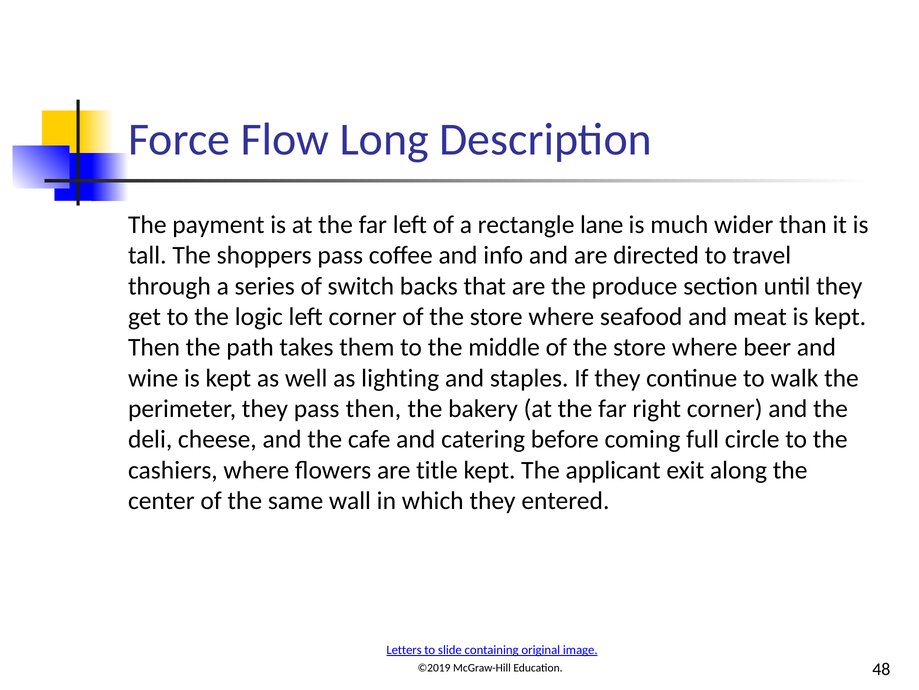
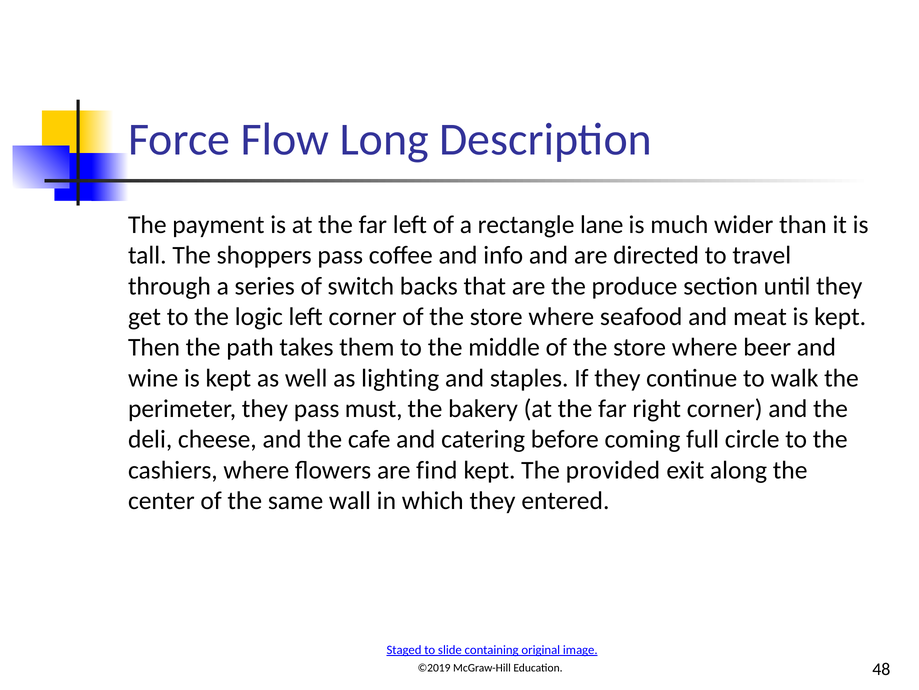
pass then: then -> must
title: title -> find
applicant: applicant -> provided
Letters: Letters -> Staged
